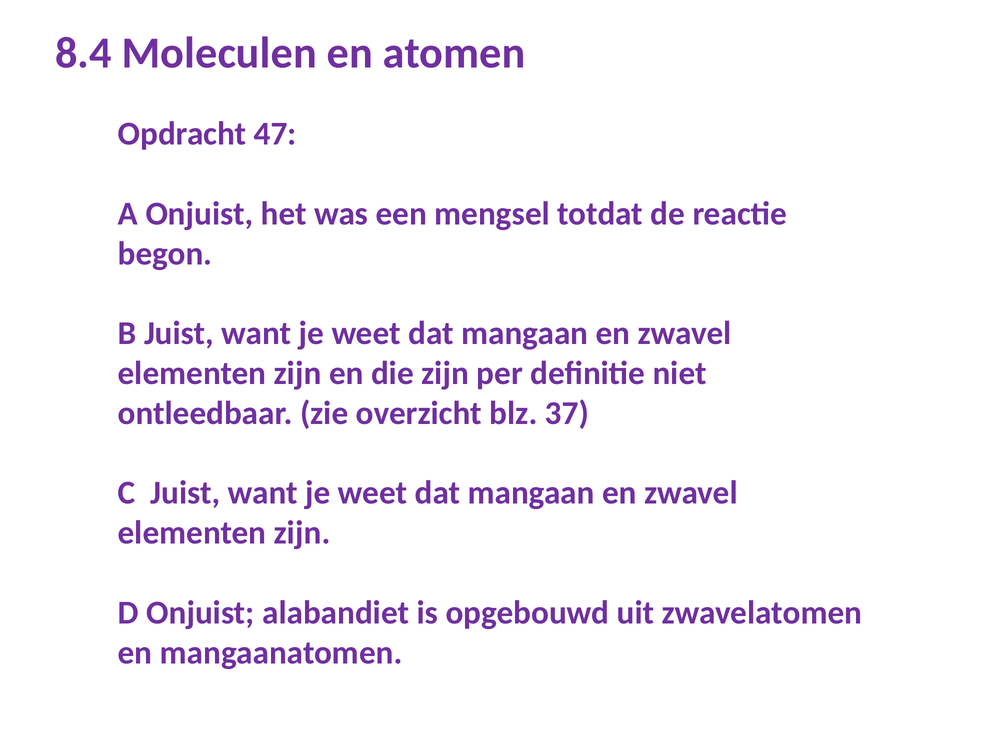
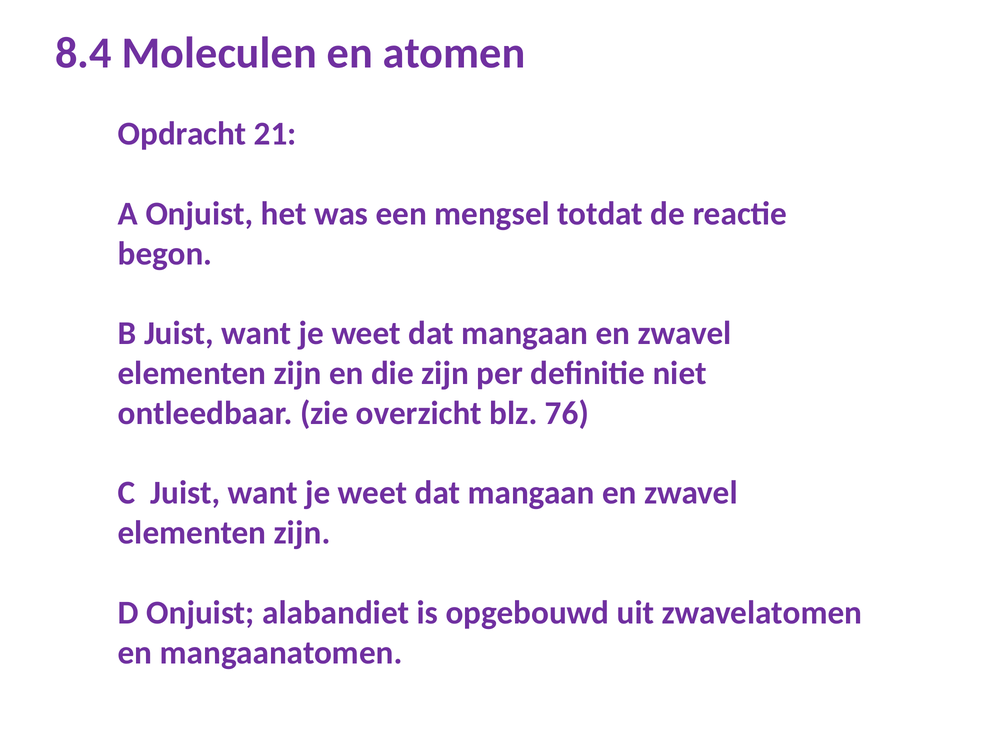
47: 47 -> 21
37: 37 -> 76
